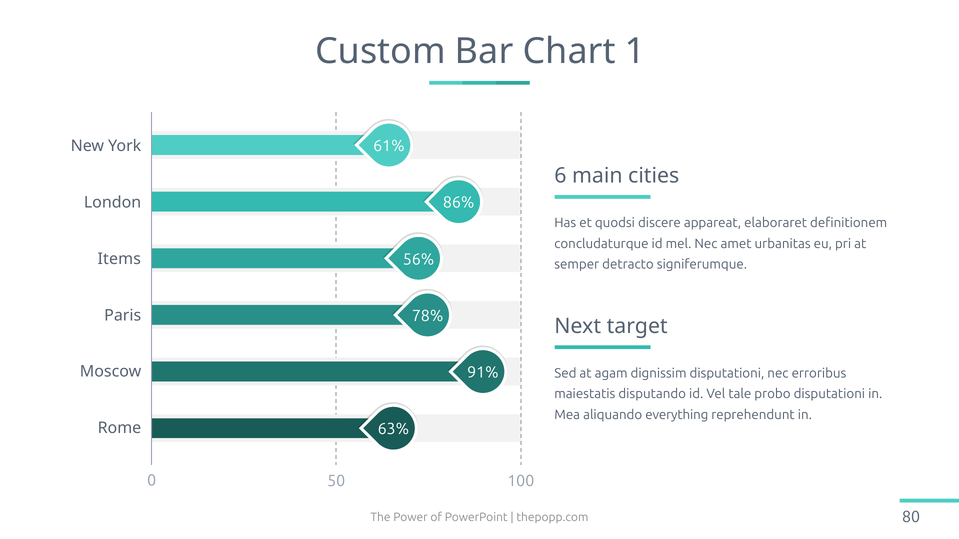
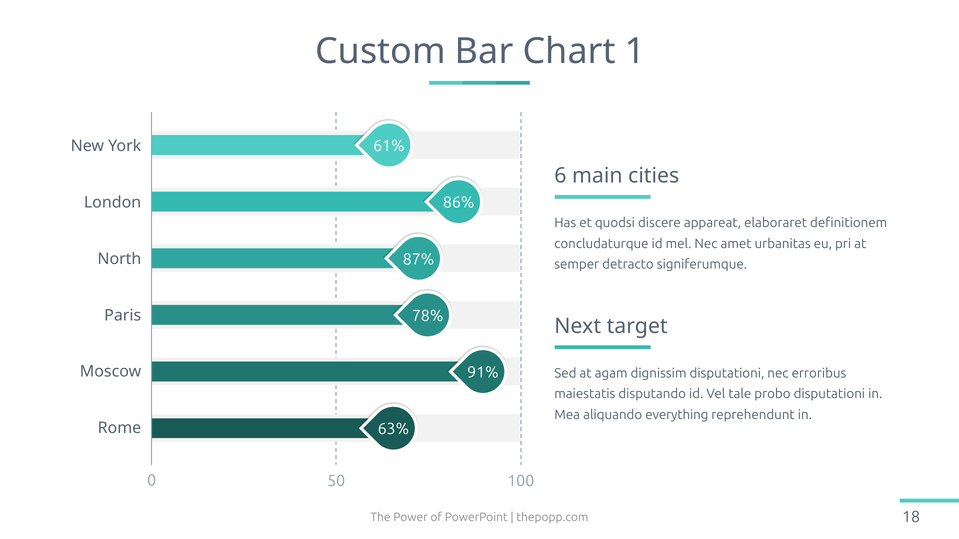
56%: 56% -> 87%
Items: Items -> North
80: 80 -> 18
